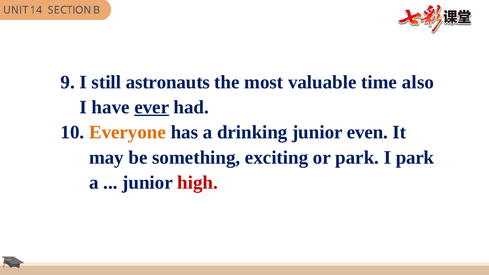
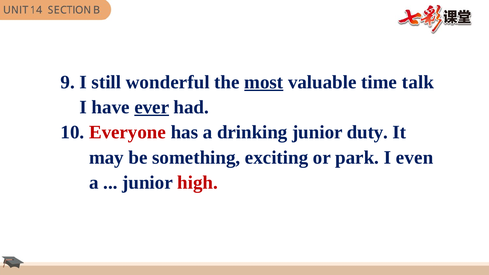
astronauts: astronauts -> wonderful
most underline: none -> present
also: also -> talk
Everyone colour: orange -> red
even: even -> duty
I park: park -> even
